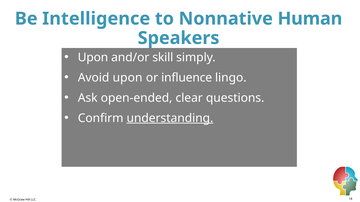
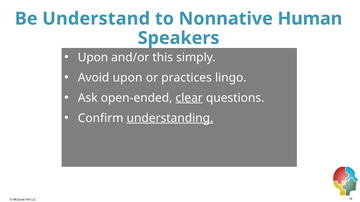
Intelligence: Intelligence -> Understand
skill: skill -> this
influence: influence -> practices
clear underline: none -> present
